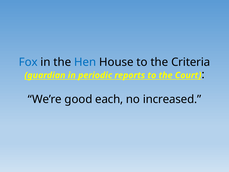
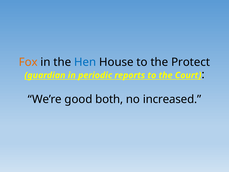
Fox colour: blue -> orange
Criteria: Criteria -> Protect
each: each -> both
